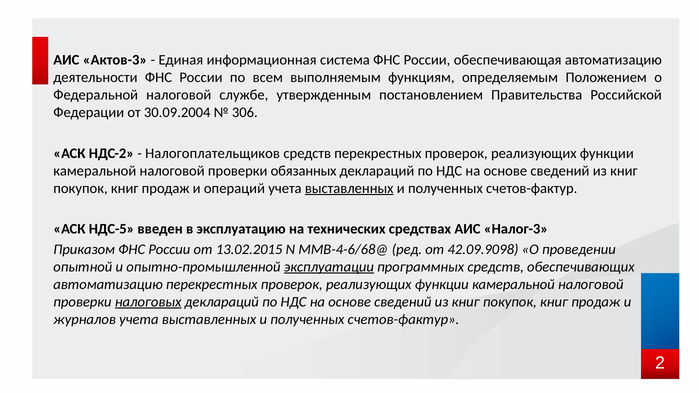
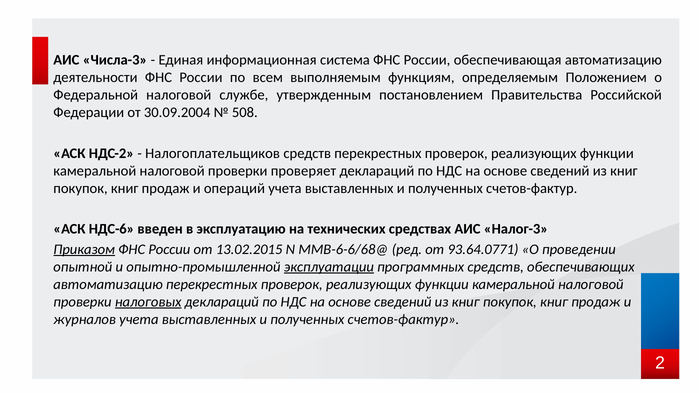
Актов-3: Актов-3 -> Числа-3
306: 306 -> 508
обязанных: обязанных -> проверяет
выставленных at (349, 188) underline: present -> none
НДС-5: НДС-5 -> НДС-6
Приказом underline: none -> present
ММВ-4-6/68@: ММВ-4-6/68@ -> ММВ-6-6/68@
42.09.9098: 42.09.9098 -> 93.64.0771
